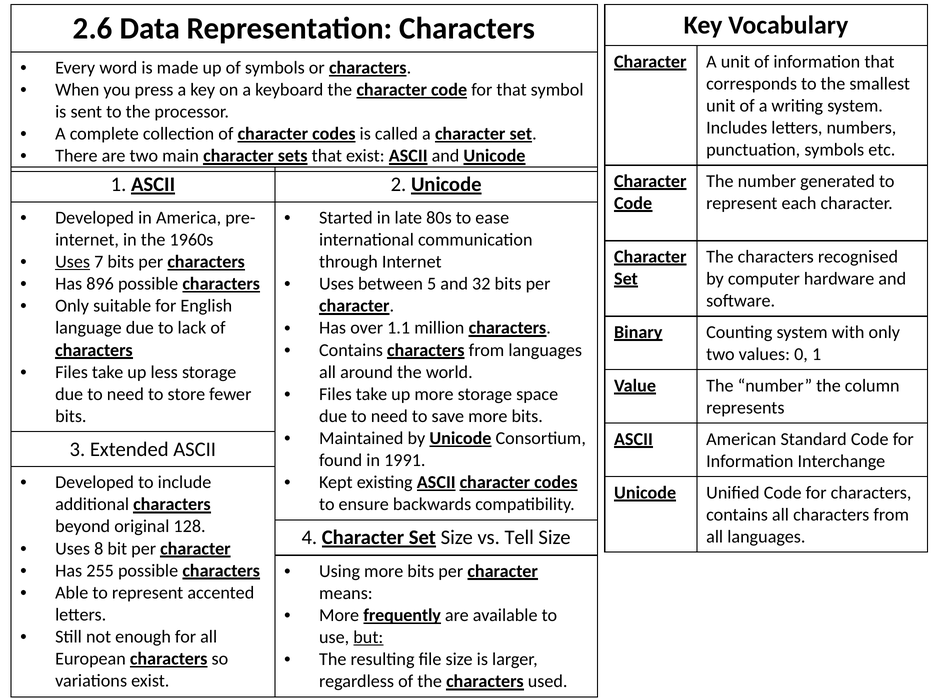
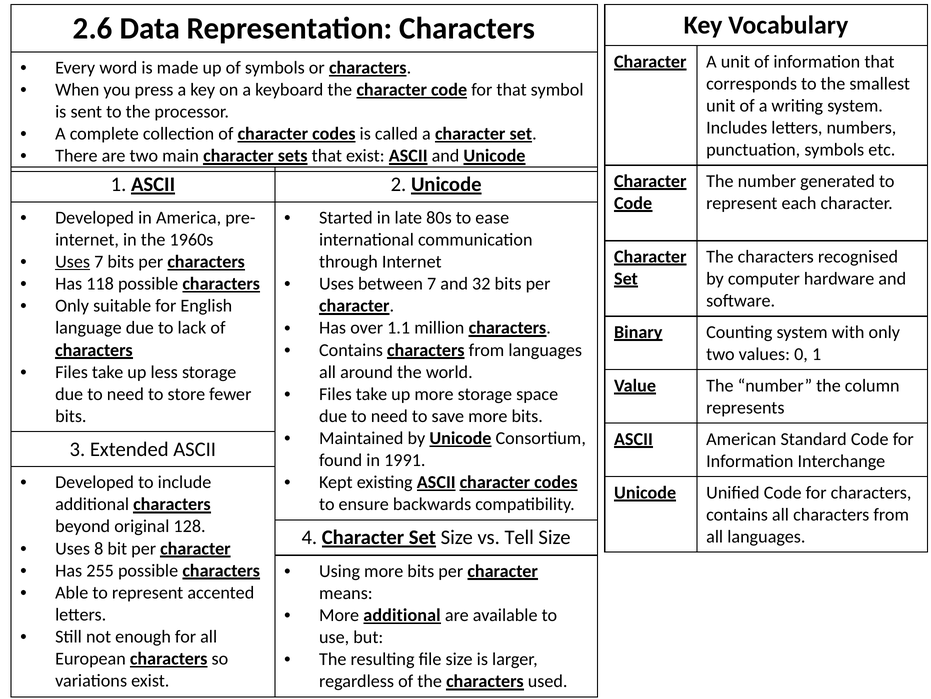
896: 896 -> 118
between 5: 5 -> 7
More frequently: frequently -> additional
but underline: present -> none
